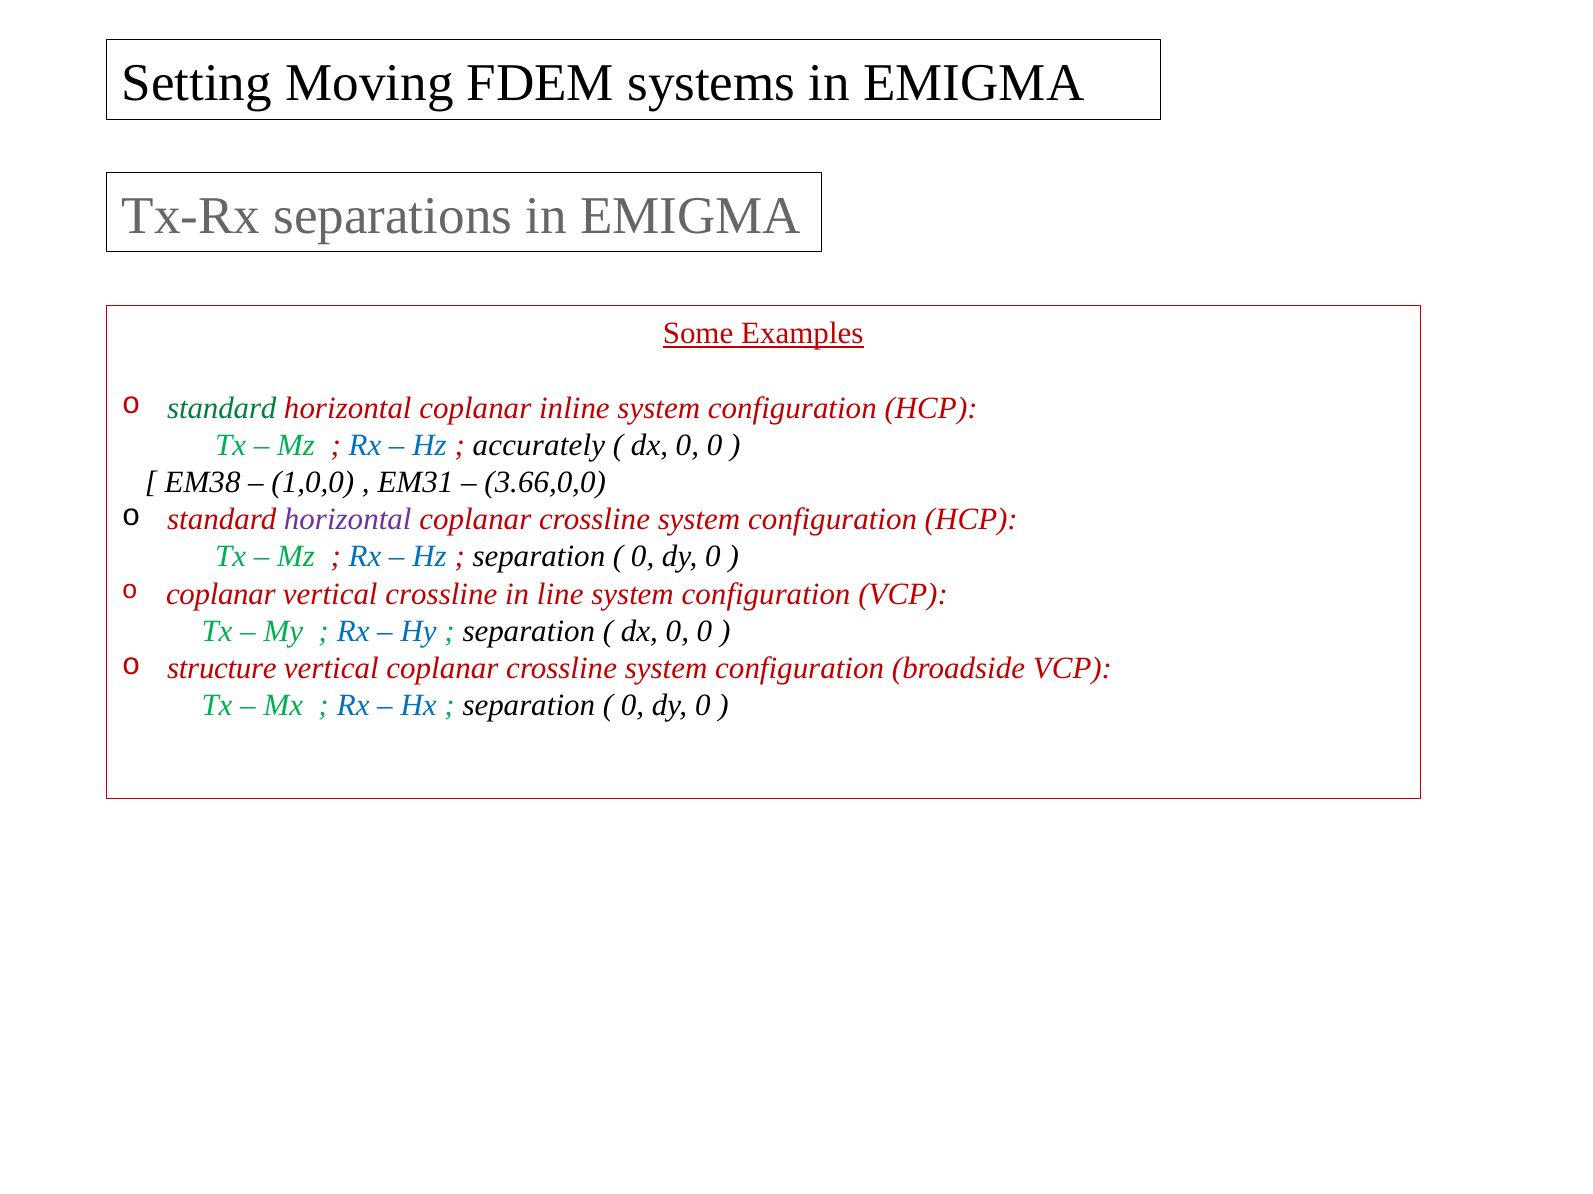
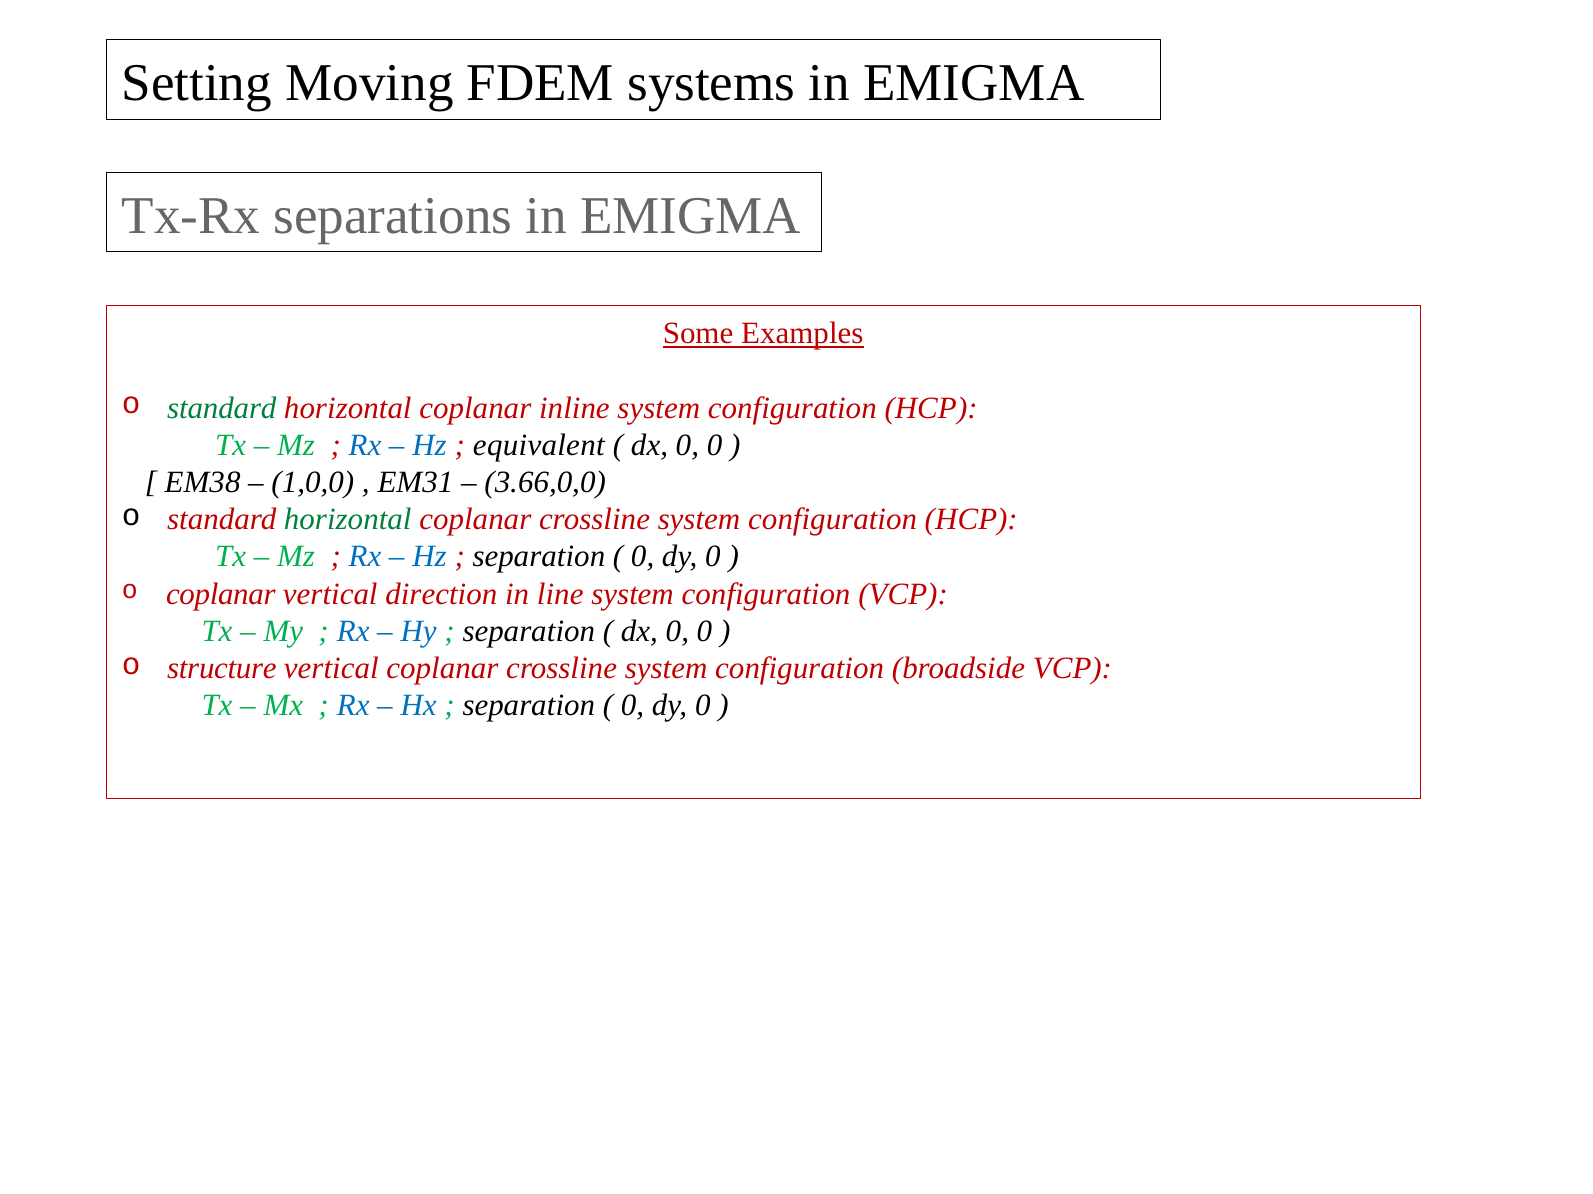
accurately: accurately -> equivalent
horizontal at (348, 520) colour: purple -> green
vertical crossline: crossline -> direction
